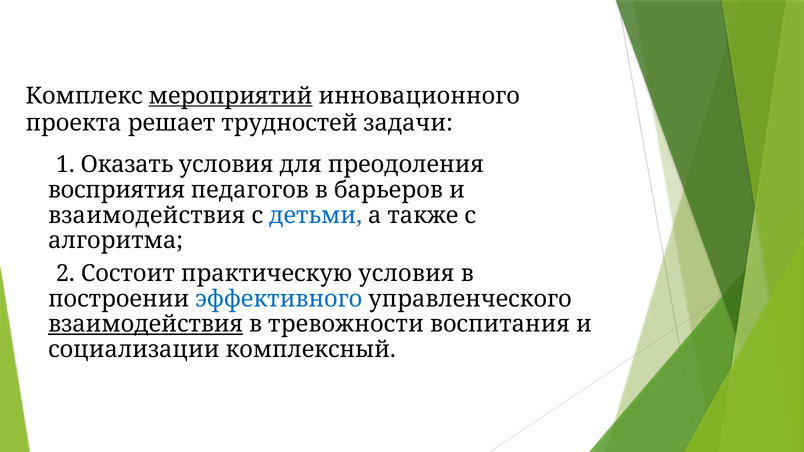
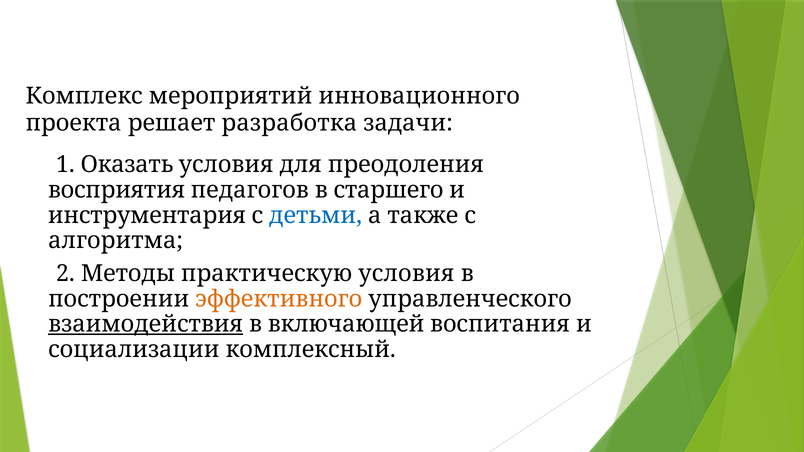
мероприятий underline: present -> none
трудностей: трудностей -> разработка
барьеров: барьеров -> старшего
взаимодействия at (147, 215): взаимодействия -> инструментария
Состоит: Состоит -> Методы
эффективного colour: blue -> orange
тревожности: тревожности -> включающей
